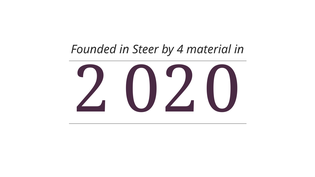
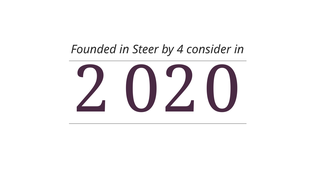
material: material -> consider
